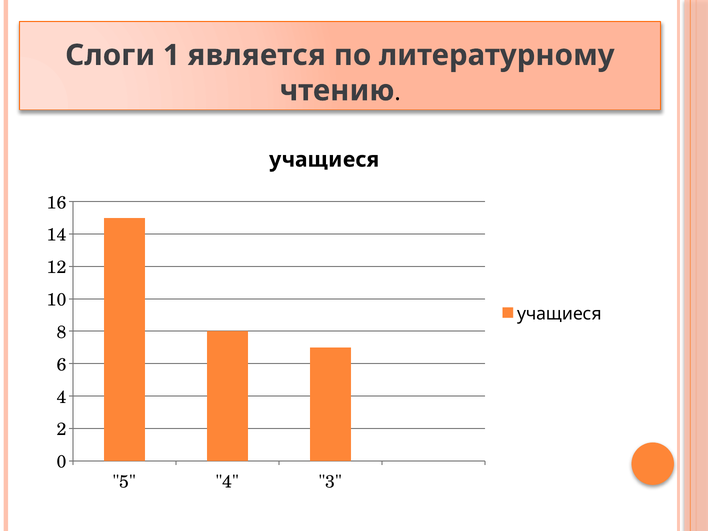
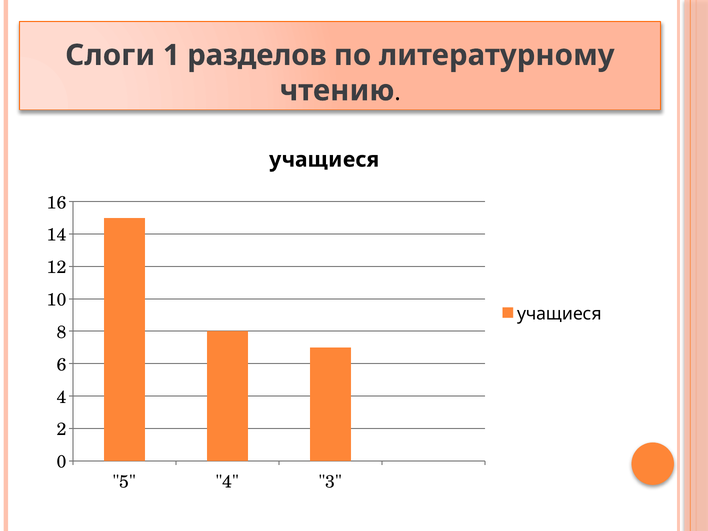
является: является -> разделов
